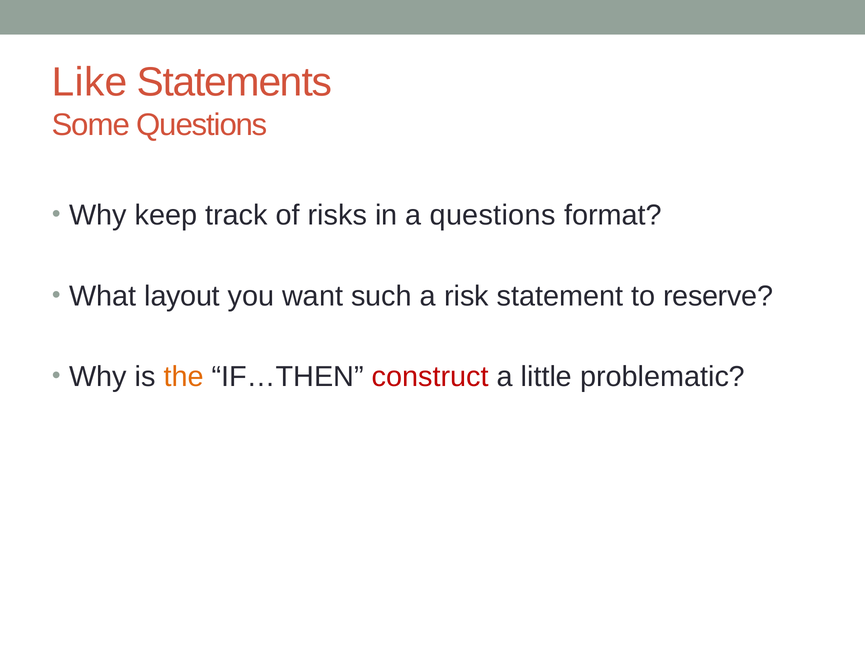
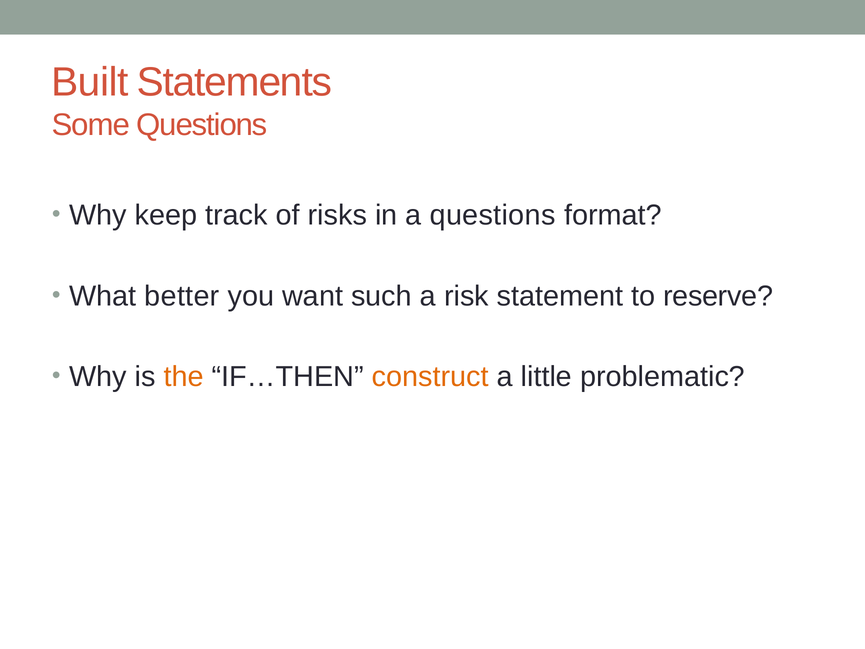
Like: Like -> Built
layout: layout -> better
construct colour: red -> orange
